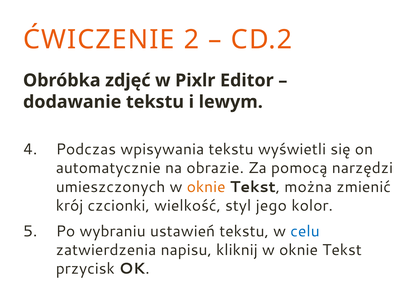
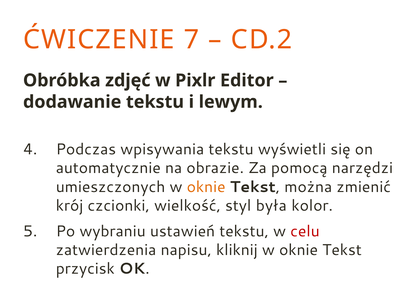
2: 2 -> 7
jego: jego -> była
celu colour: blue -> red
